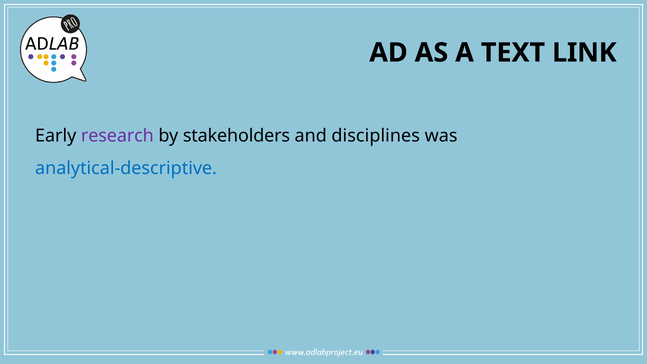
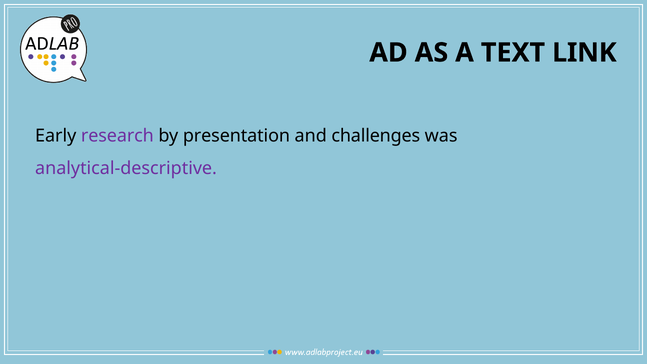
stakeholders: stakeholders -> presentation
disciplines: disciplines -> challenges
analytical-descriptive colour: blue -> purple
